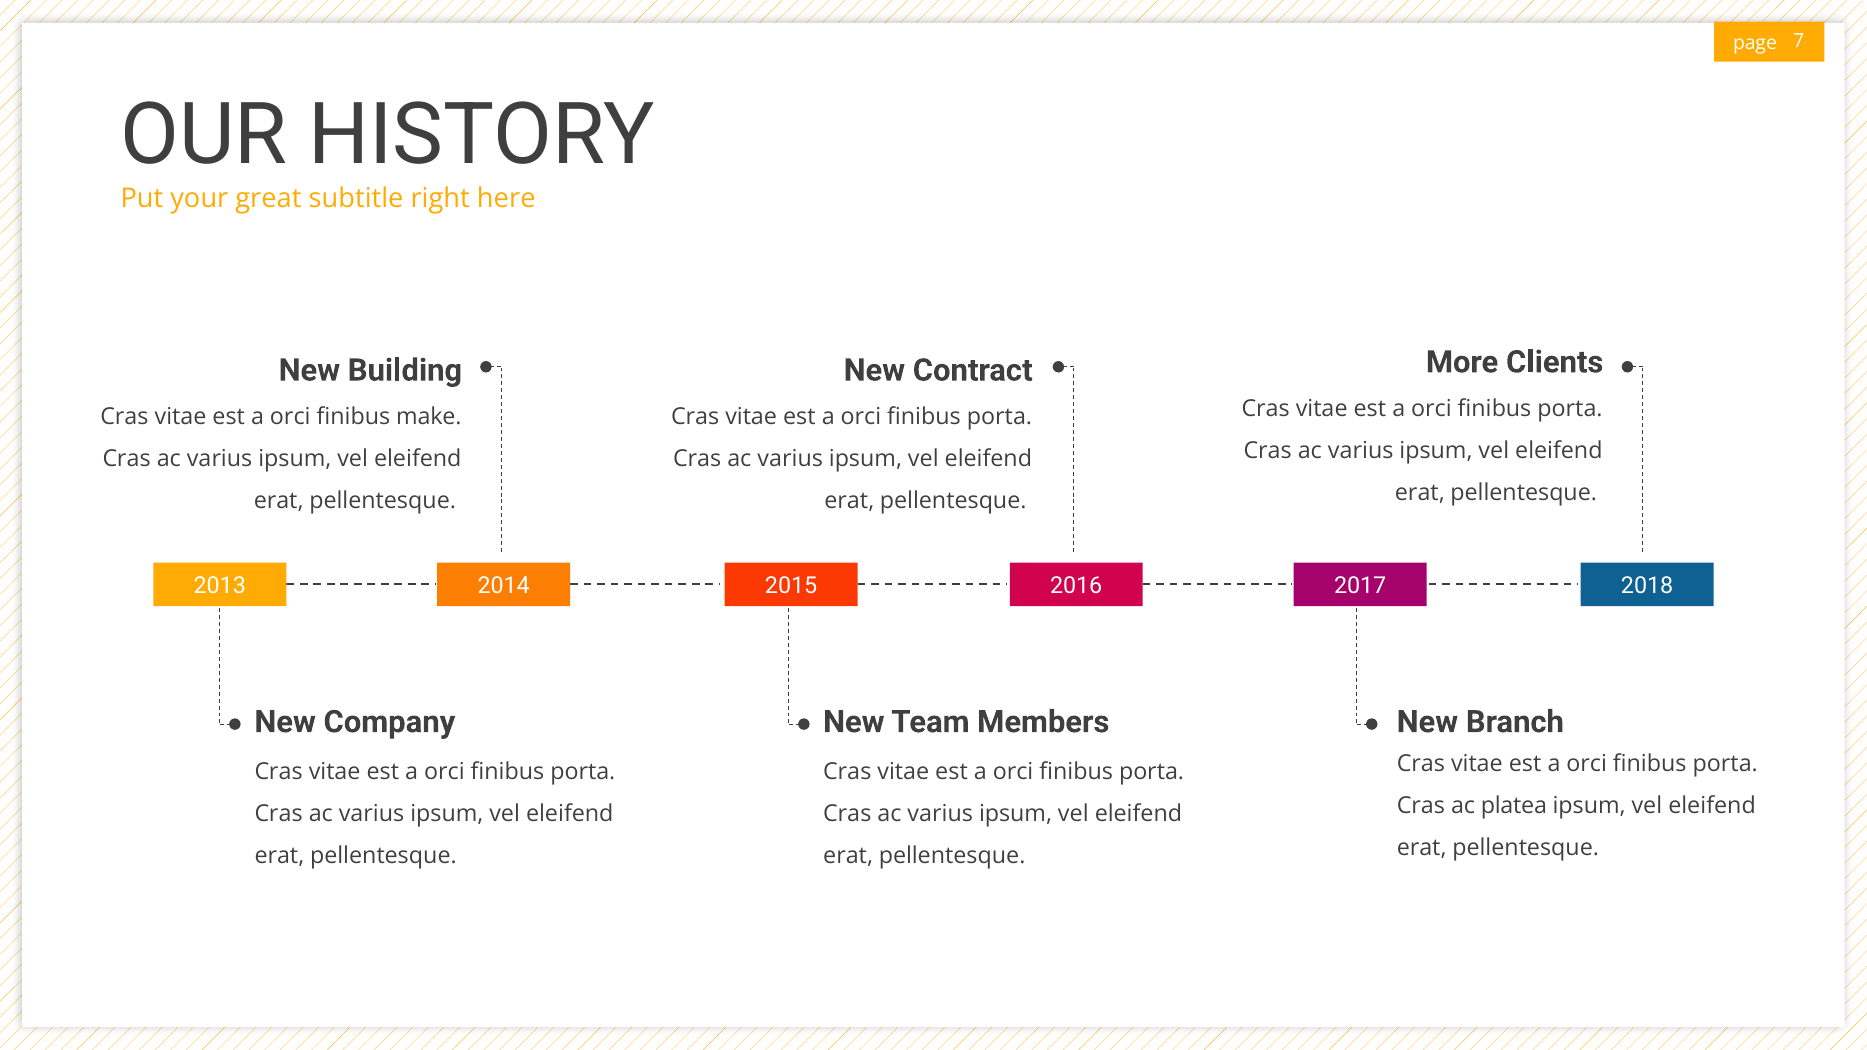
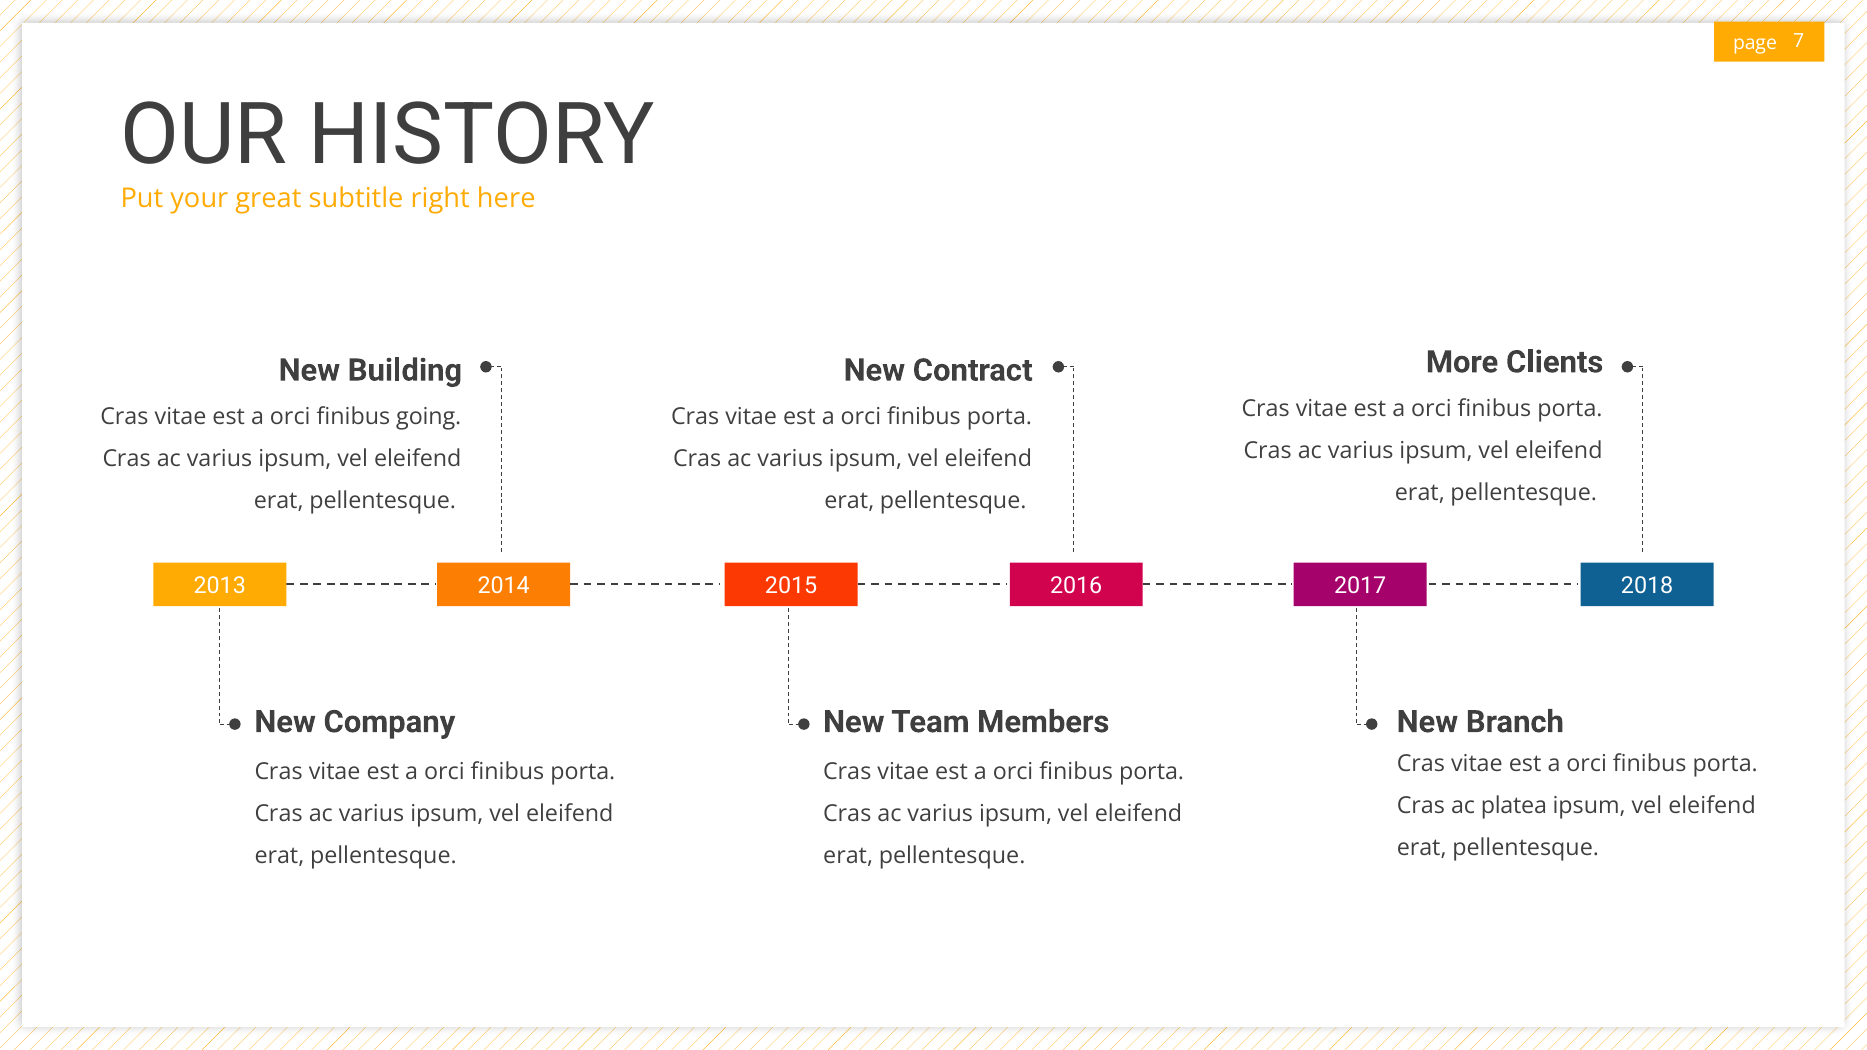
make: make -> going
